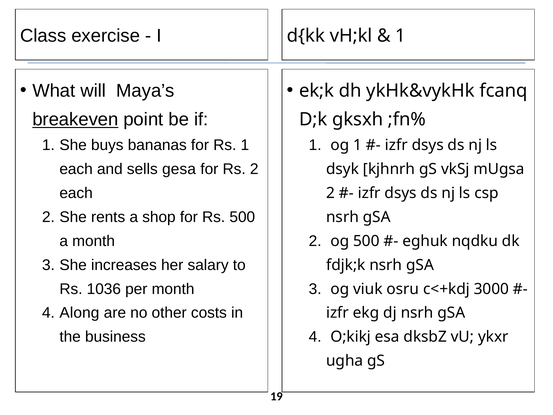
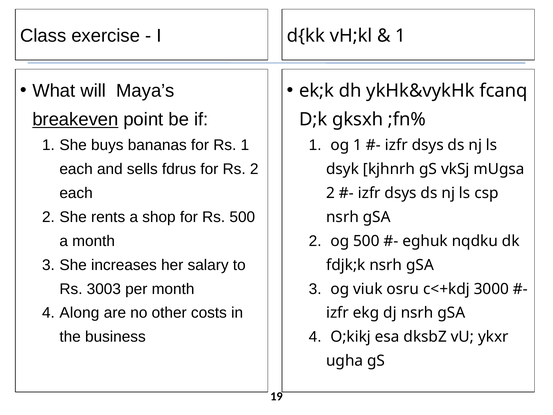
gesa: gesa -> fdrus
1036: 1036 -> 3003
